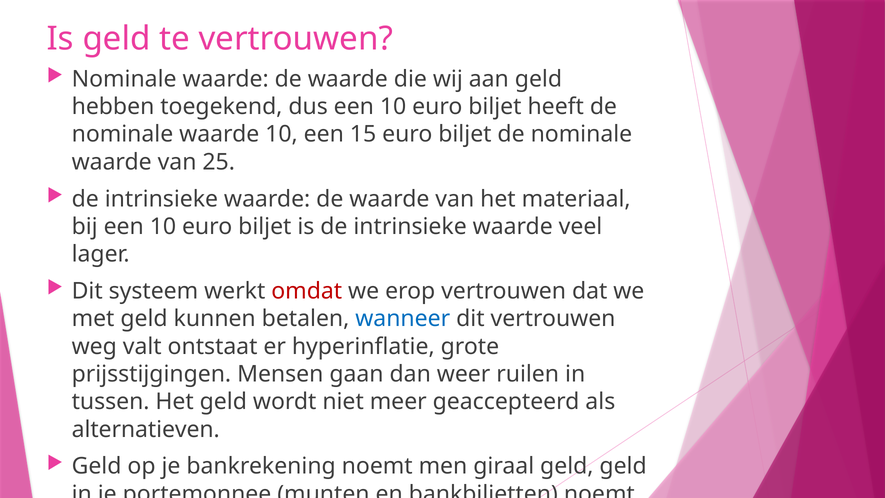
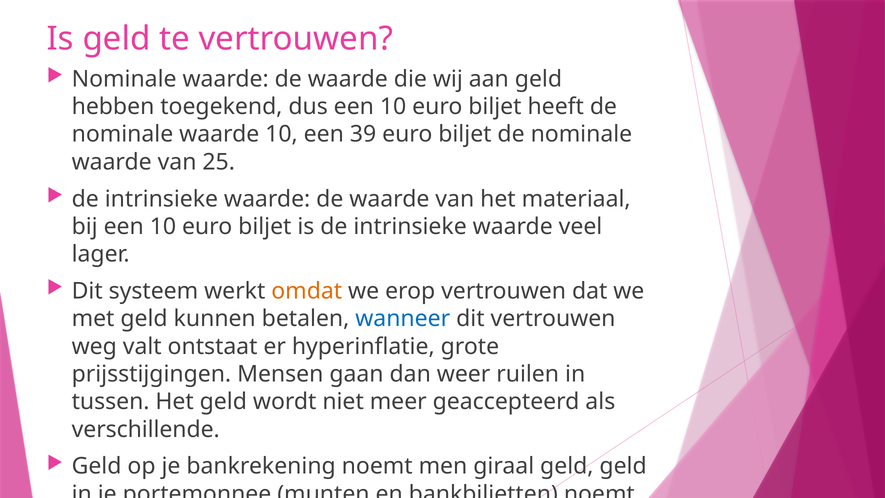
15: 15 -> 39
omdat colour: red -> orange
alternatieven: alternatieven -> verschillende
